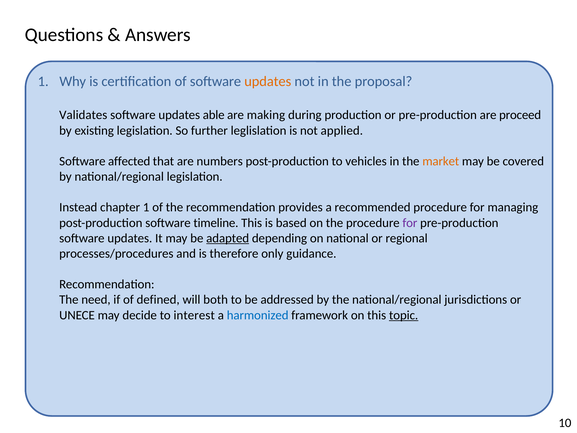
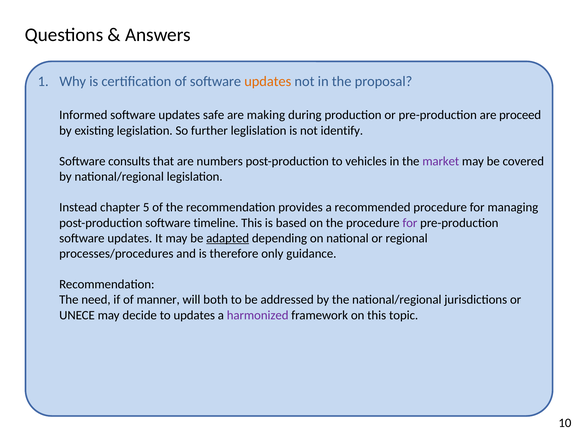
Validates: Validates -> Informed
able: able -> safe
applied: applied -> identify
affected: affected -> consults
market colour: orange -> purple
chapter 1: 1 -> 5
defined: defined -> manner
to interest: interest -> updates
harmonized colour: blue -> purple
topic underline: present -> none
